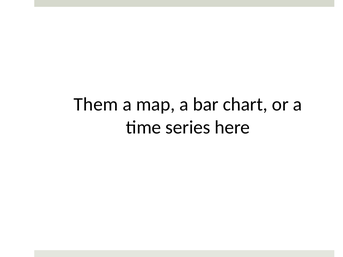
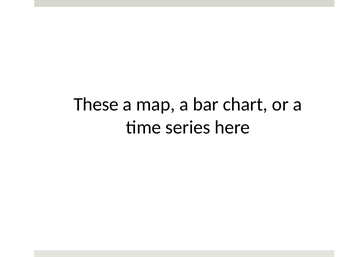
Them: Them -> These
